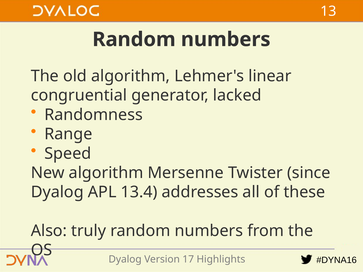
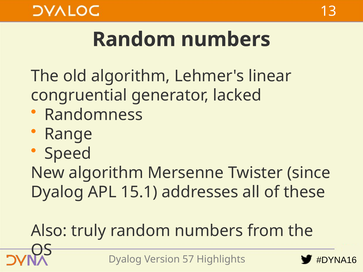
13.4: 13.4 -> 15.1
17: 17 -> 57
